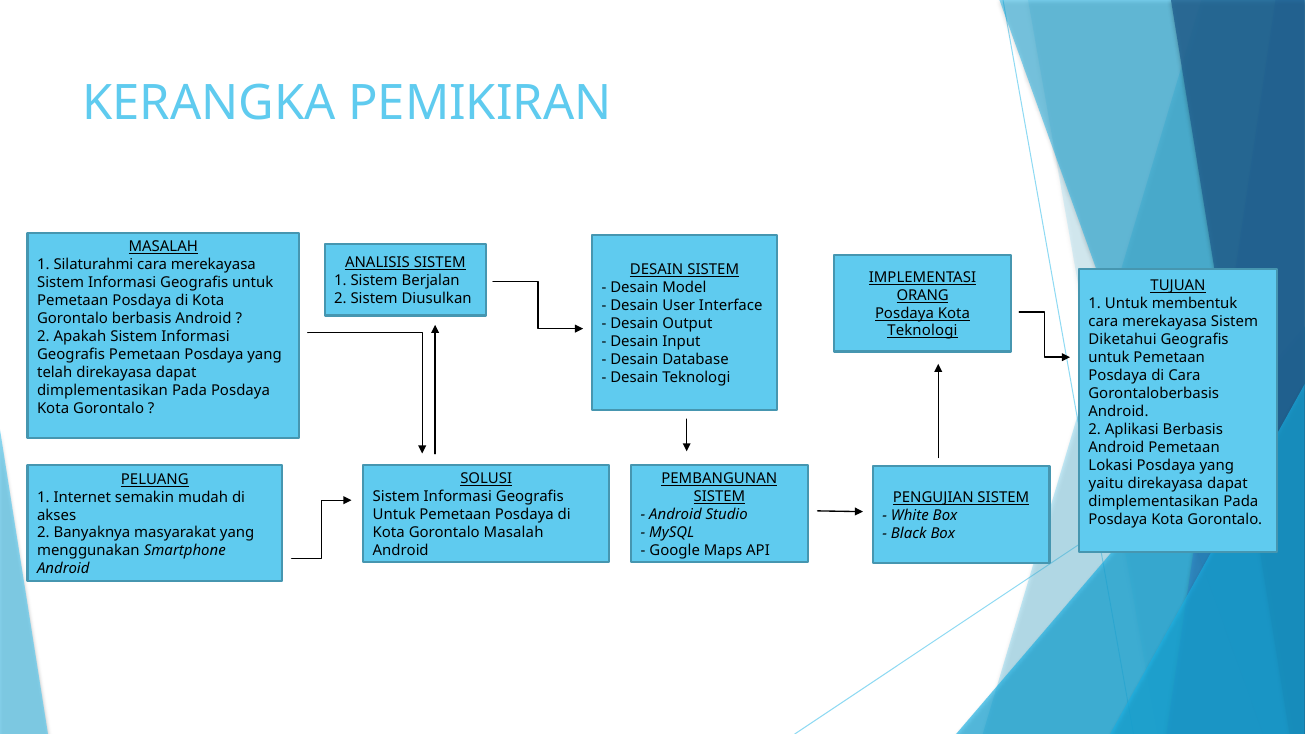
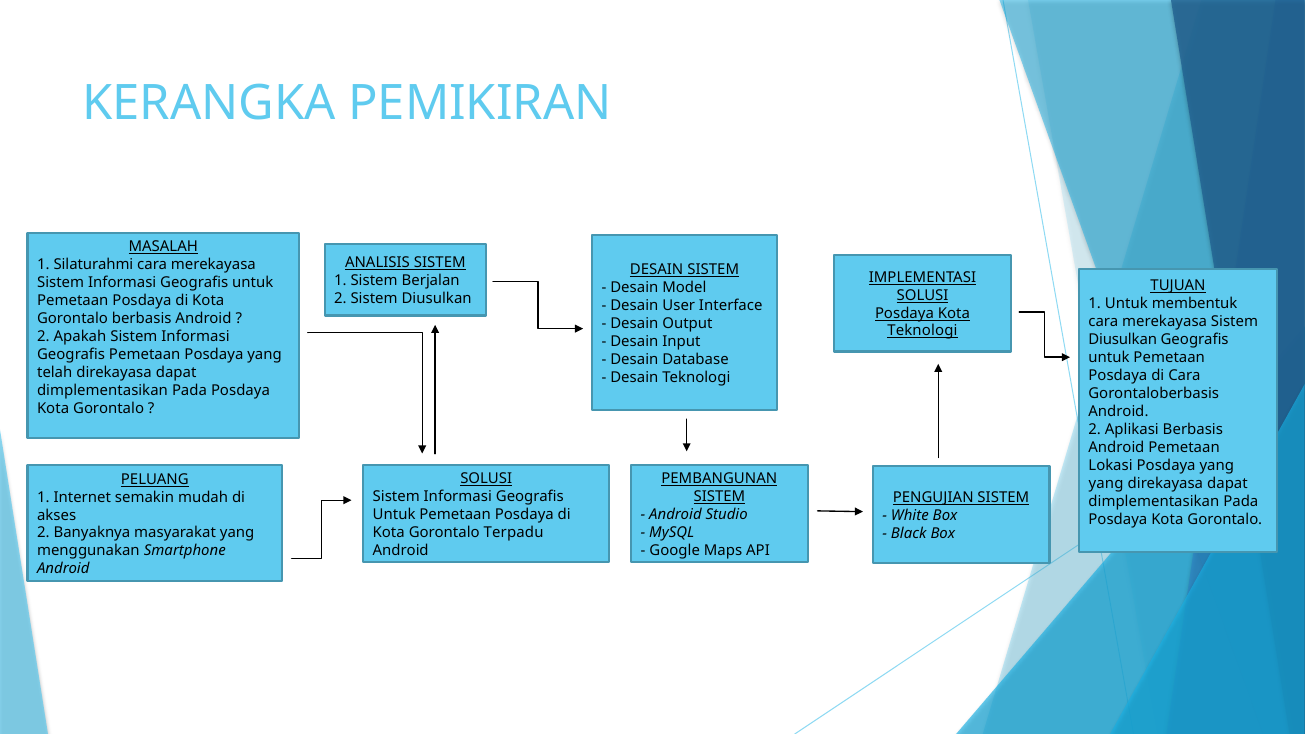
ORANG at (923, 295): ORANG -> SOLUSI
Diketahui at (1123, 340): Diketahui -> Diusulkan
yaitu at (1106, 484): yaitu -> yang
Gorontalo Masalah: Masalah -> Terpadu
